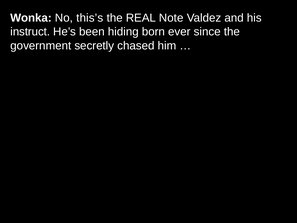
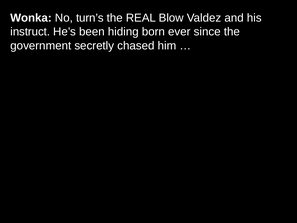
this’s: this’s -> turn’s
Note: Note -> Blow
